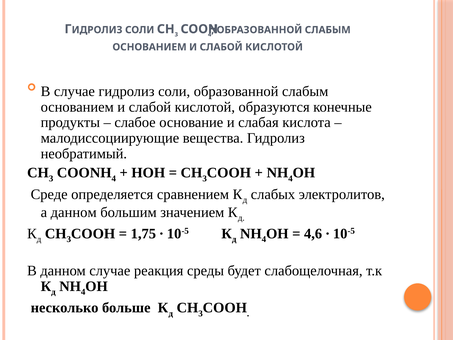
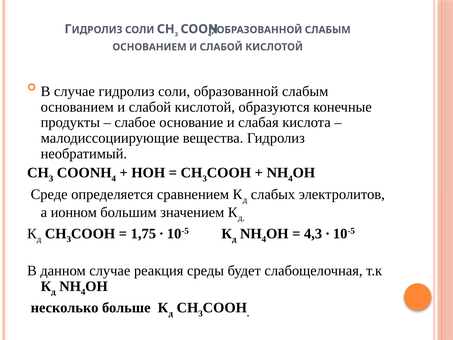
а данном: данном -> ионном
4,6: 4,6 -> 4,3
